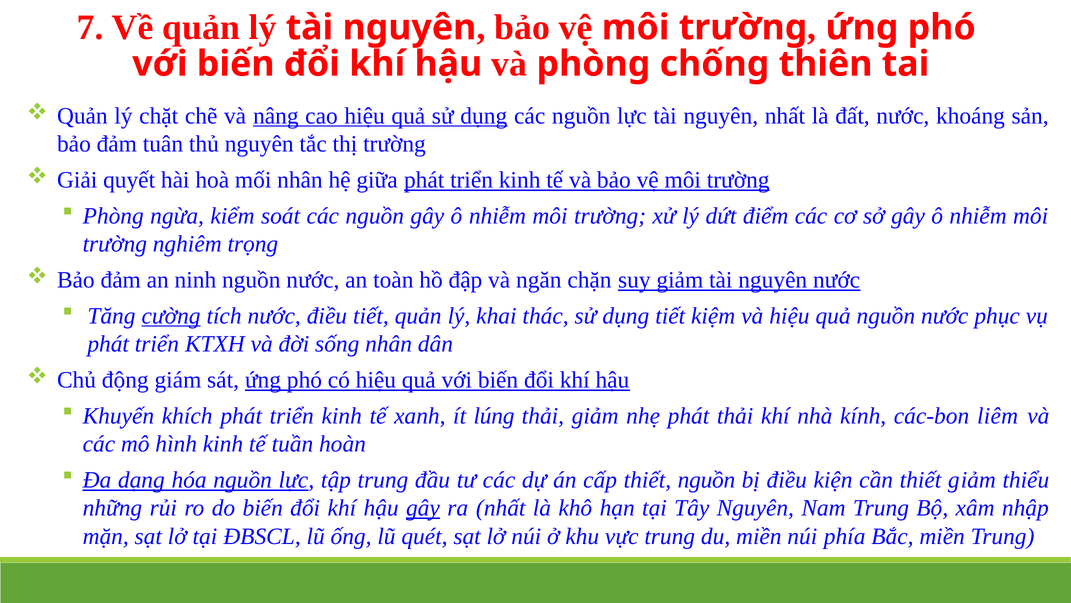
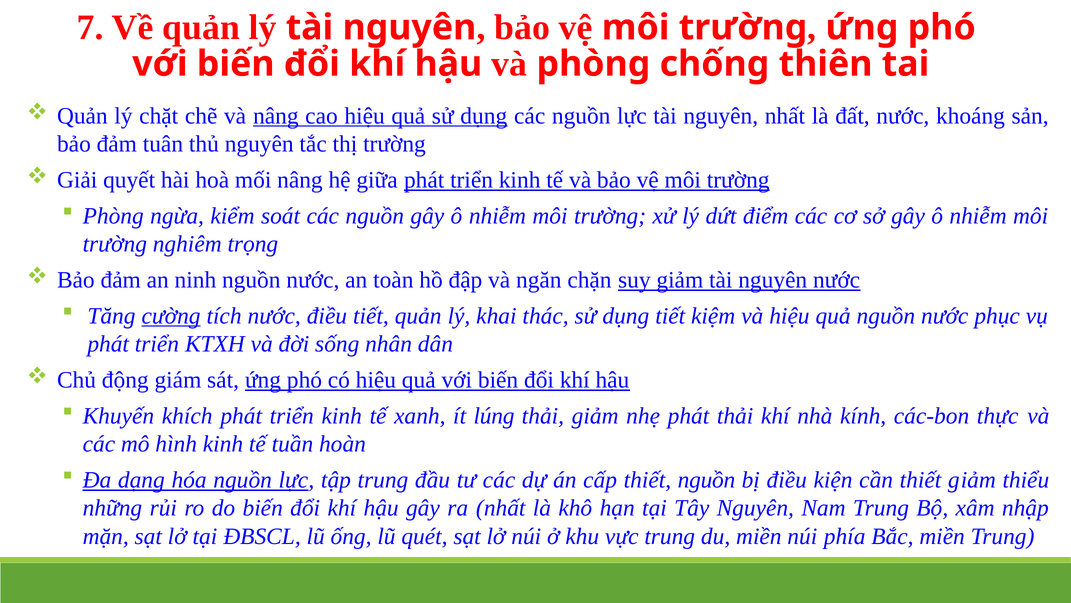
mối nhân: nhân -> nâng
liêm: liêm -> thực
gây at (423, 508) underline: present -> none
